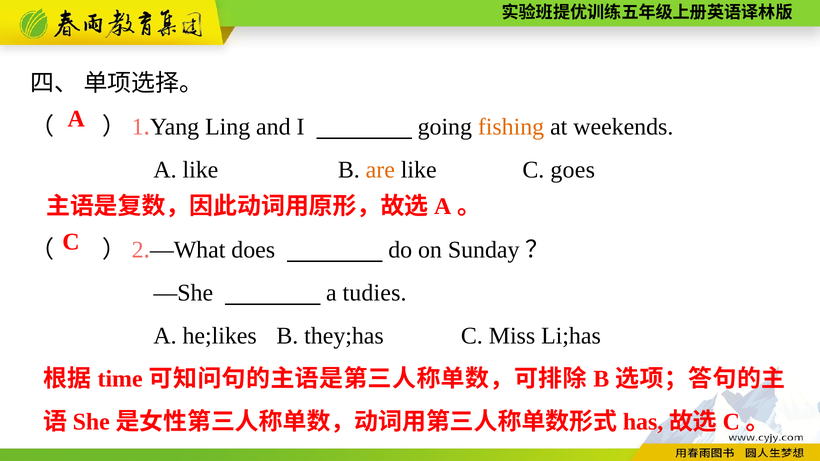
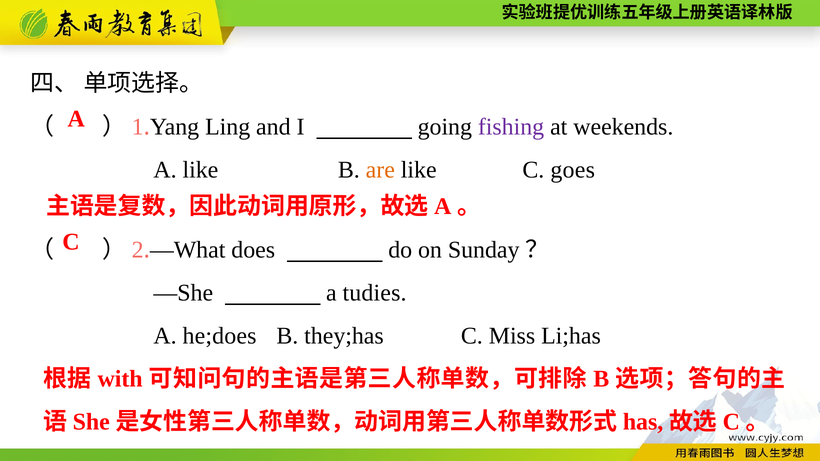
fishing colour: orange -> purple
he;likes: he;likes -> he;does
time: time -> with
